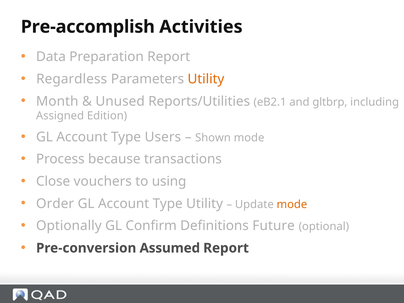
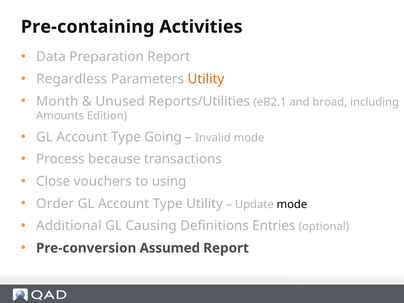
Pre-accomplish: Pre-accomplish -> Pre-containing
gltbrp: gltbrp -> broad
Assigned: Assigned -> Amounts
Users: Users -> Going
Shown: Shown -> Invalid
mode at (292, 204) colour: orange -> black
Optionally: Optionally -> Additional
Confirm: Confirm -> Causing
Future: Future -> Entries
